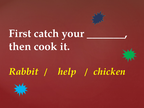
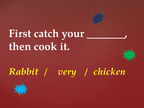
help: help -> very
